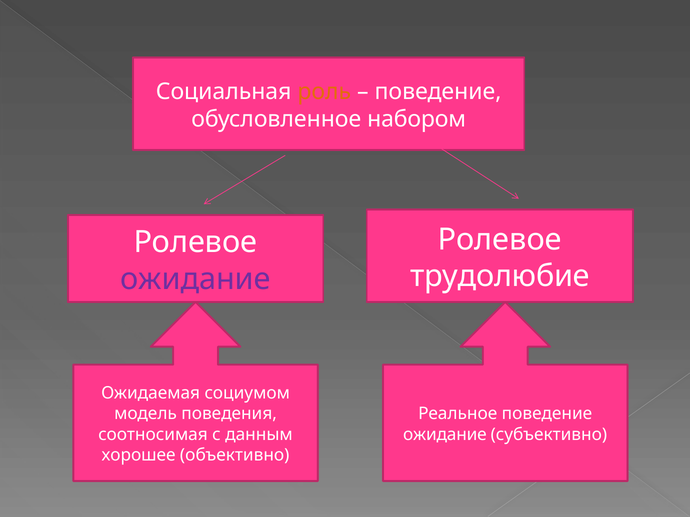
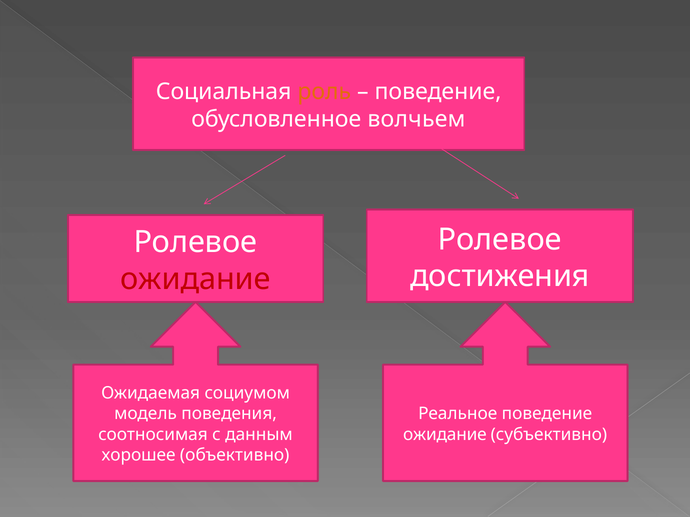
набором: набором -> волчьем
трудолюбие: трудолюбие -> достижения
ожидание at (195, 279) colour: purple -> red
